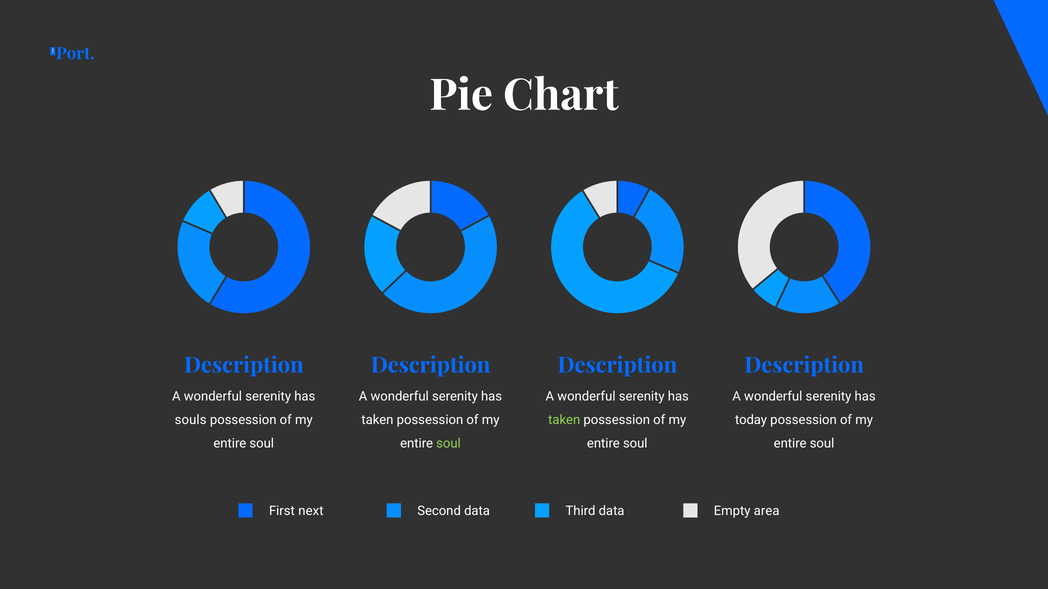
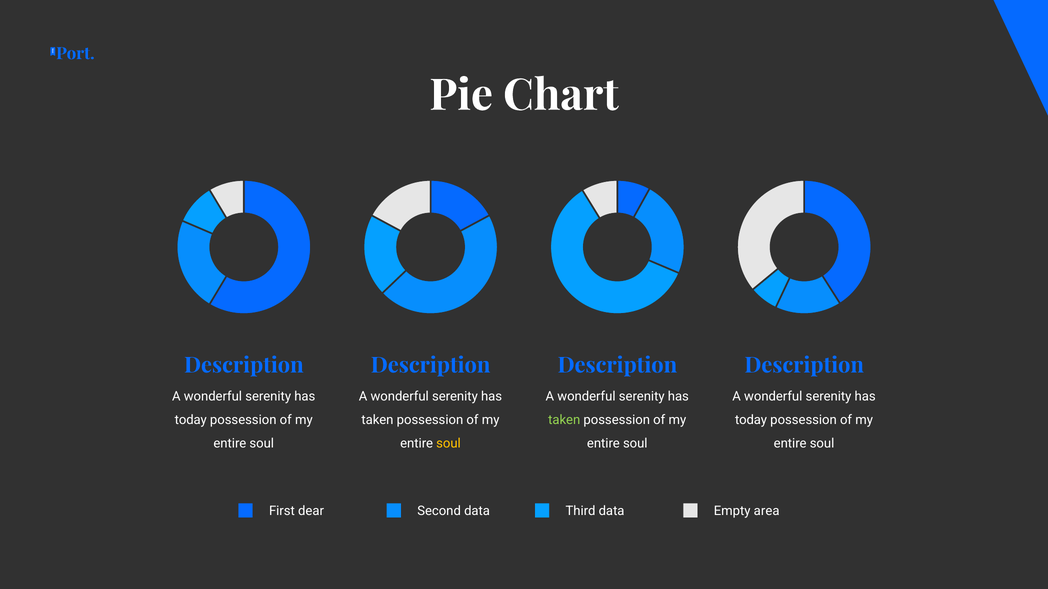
souls at (191, 420): souls -> today
soul at (449, 444) colour: light green -> yellow
next: next -> dear
